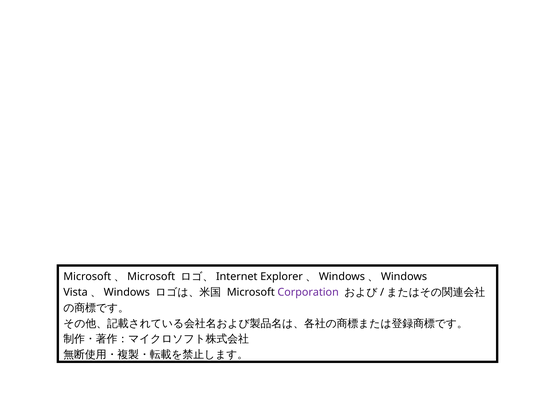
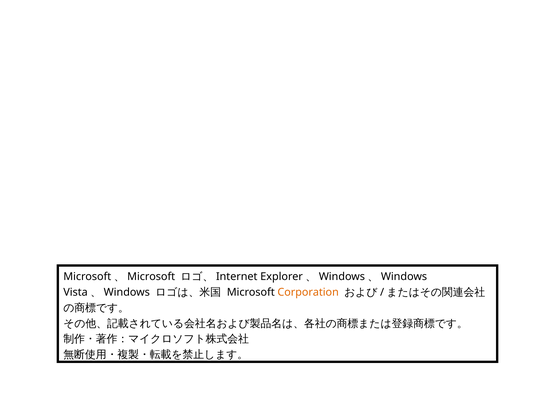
Corporation colour: purple -> orange
